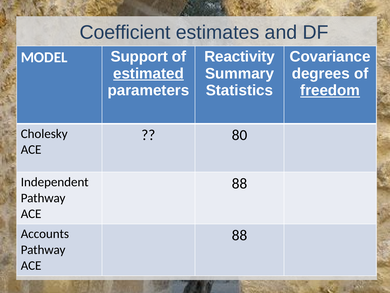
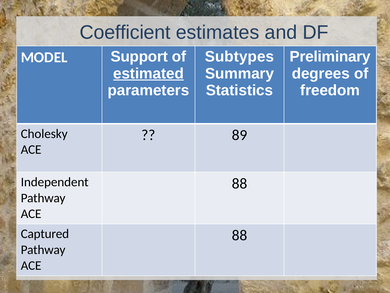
Reactivity: Reactivity -> Subtypes
Covariance: Covariance -> Preliminary
freedom underline: present -> none
80: 80 -> 89
Accounts: Accounts -> Captured
